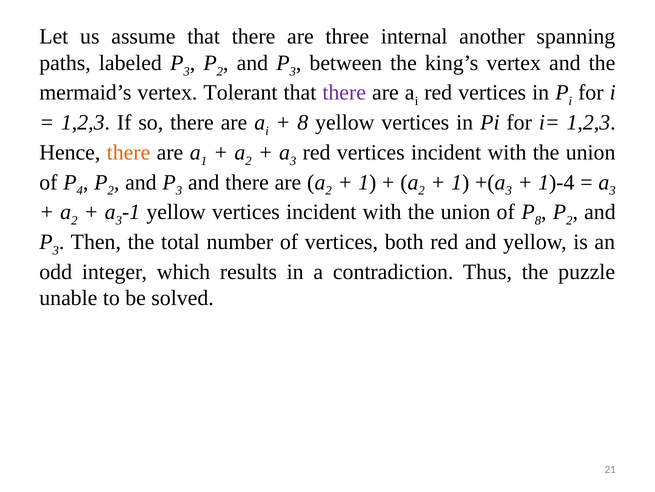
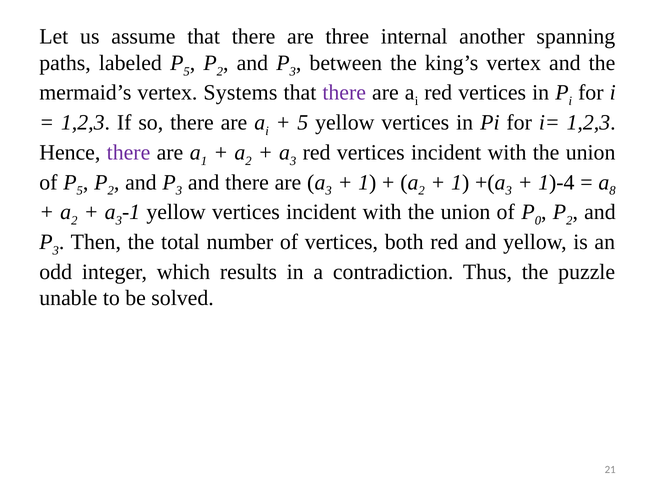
3 at (187, 71): 3 -> 5
Tolerant: Tolerant -> Systems
8 at (303, 122): 8 -> 5
there at (129, 152) colour: orange -> purple
4 at (80, 191): 4 -> 5
are a 2: 2 -> 3
3 at (613, 191): 3 -> 8
8 at (538, 220): 8 -> 0
